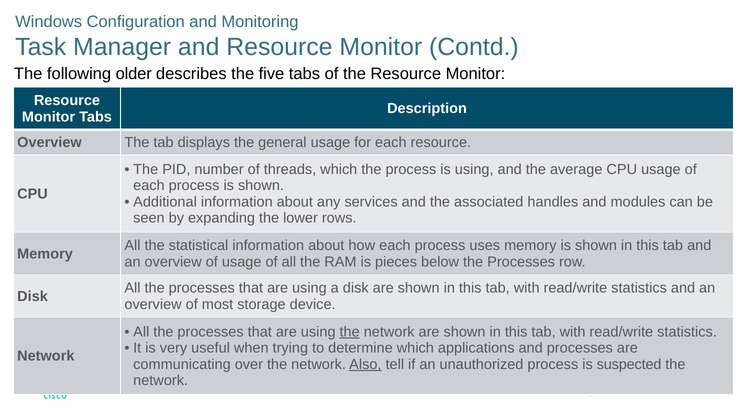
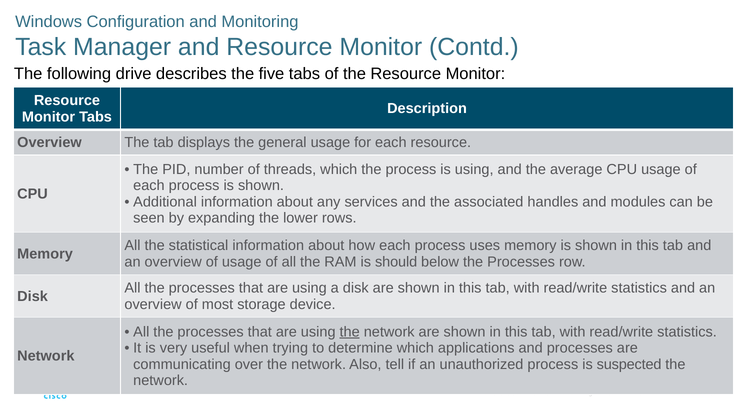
older: older -> drive
pieces: pieces -> should
Also underline: present -> none
